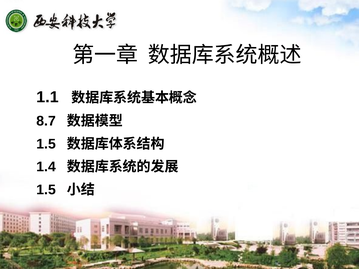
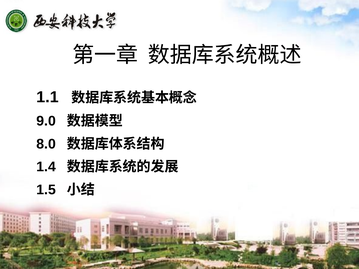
8.7: 8.7 -> 9.0
1.5 at (46, 144): 1.5 -> 8.0
